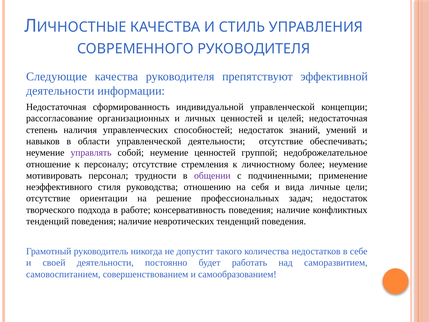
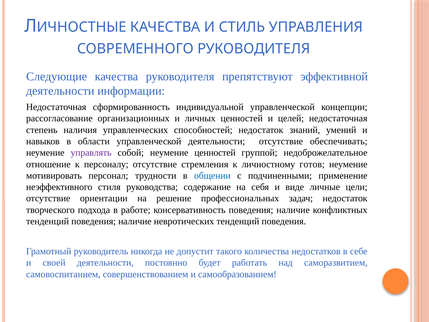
более: более -> готов
общении colour: purple -> blue
отношению: отношению -> содержание
вида: вида -> виде
